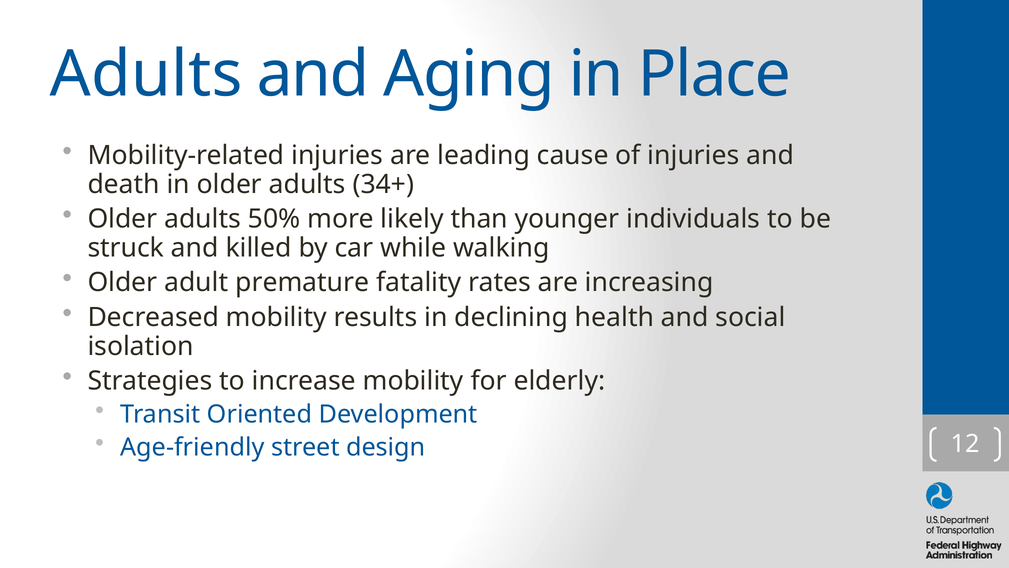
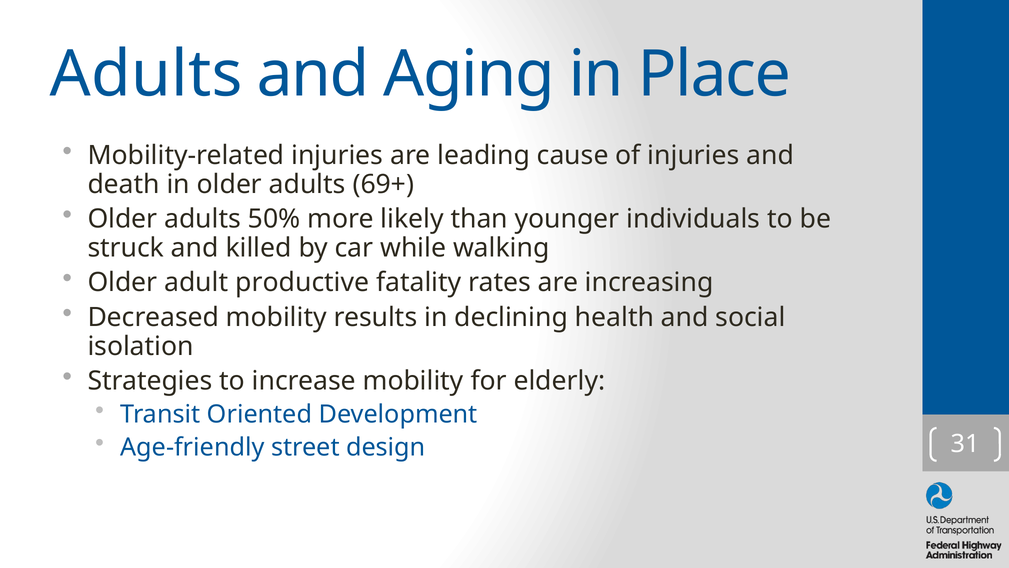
34+: 34+ -> 69+
premature: premature -> productive
12: 12 -> 31
